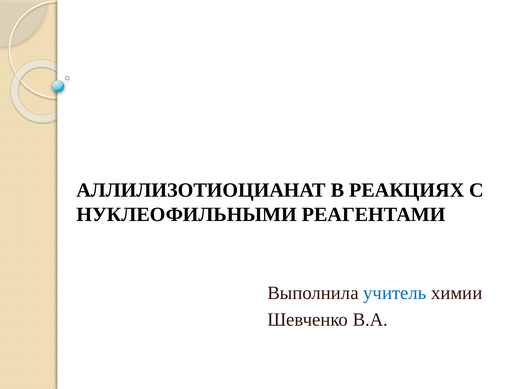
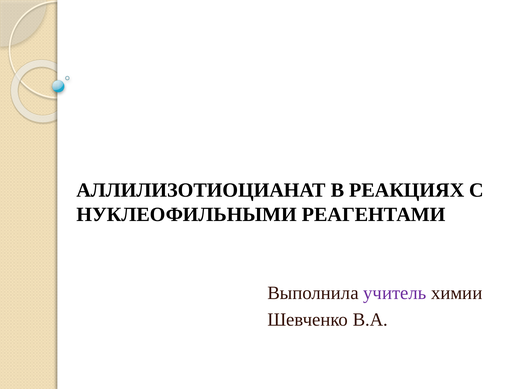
учитель colour: blue -> purple
